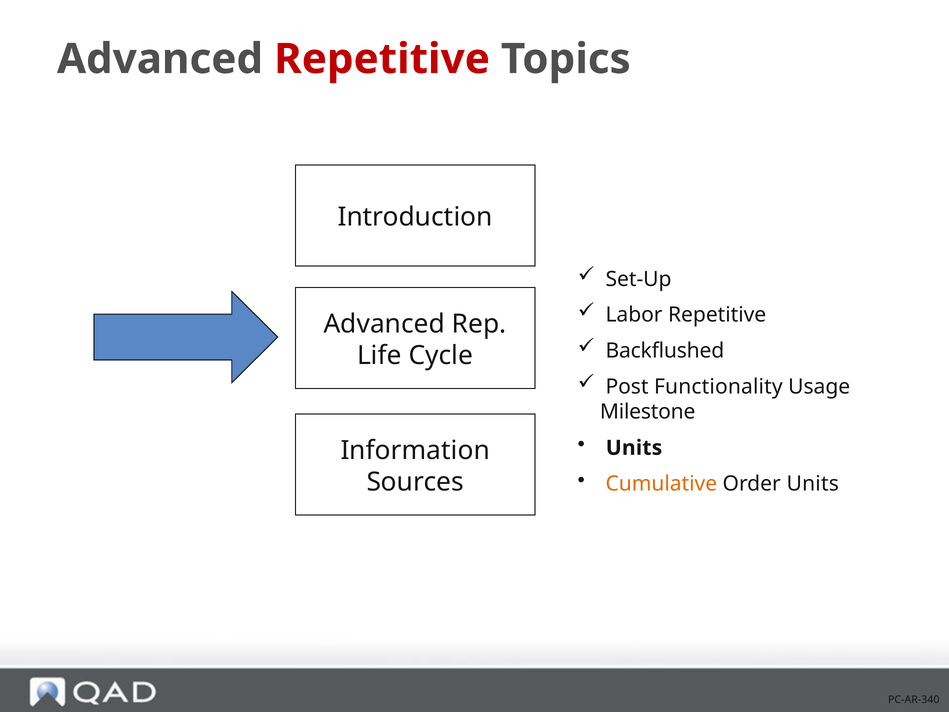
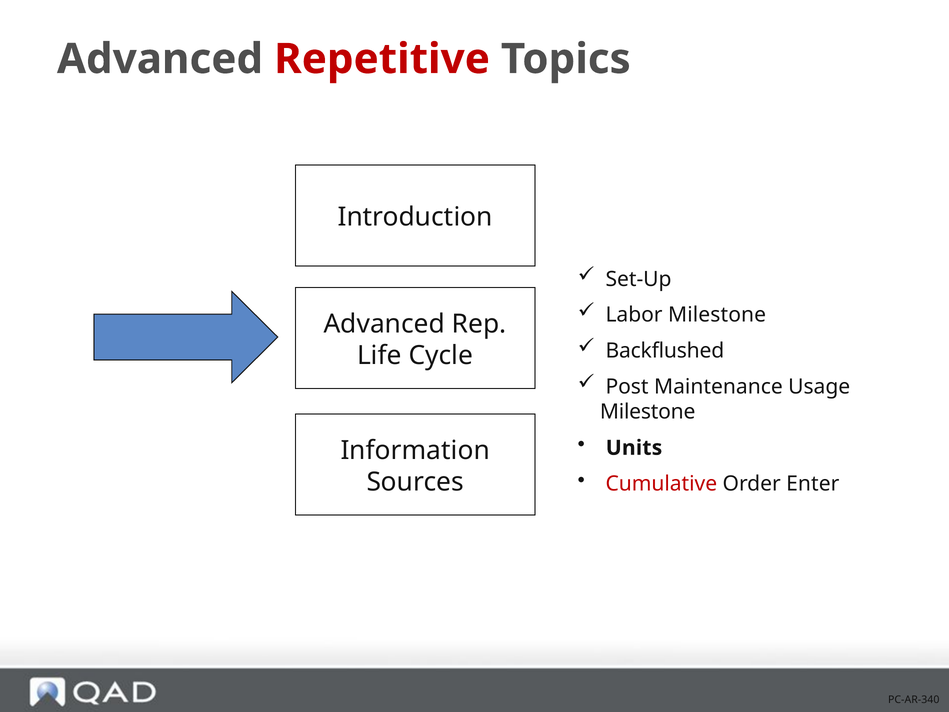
Labor Repetitive: Repetitive -> Milestone
Functionality: Functionality -> Maintenance
Cumulative colour: orange -> red
Order Units: Units -> Enter
